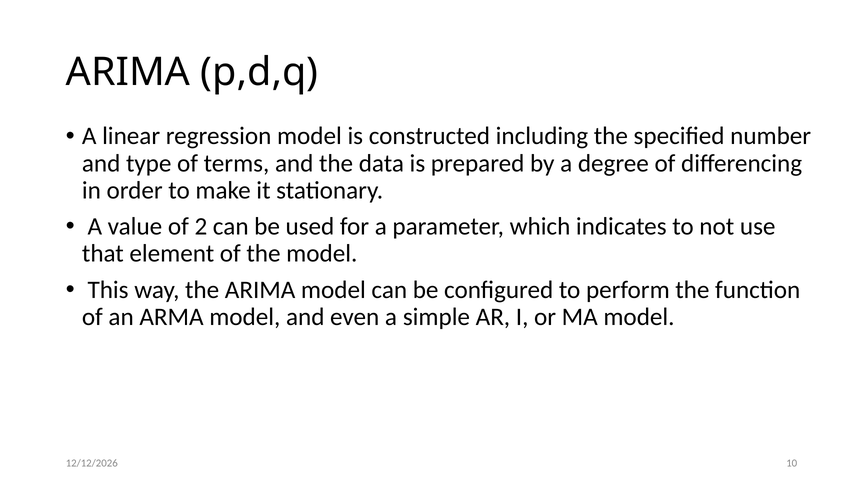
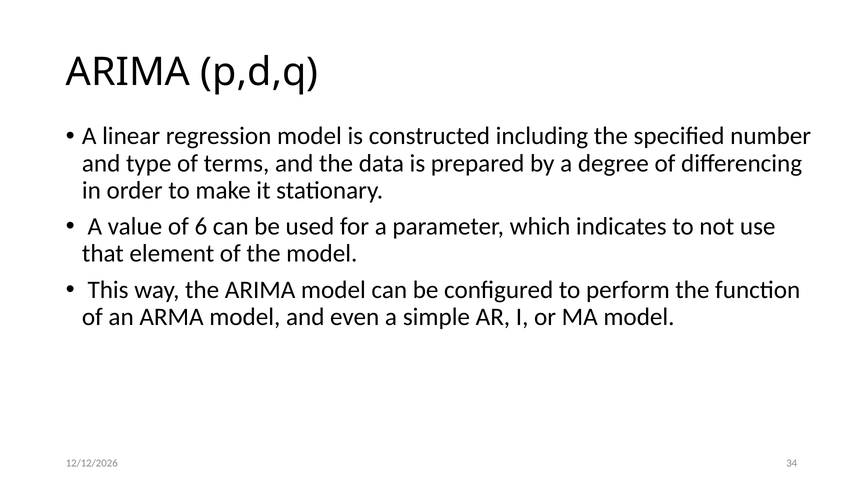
2: 2 -> 6
10: 10 -> 34
